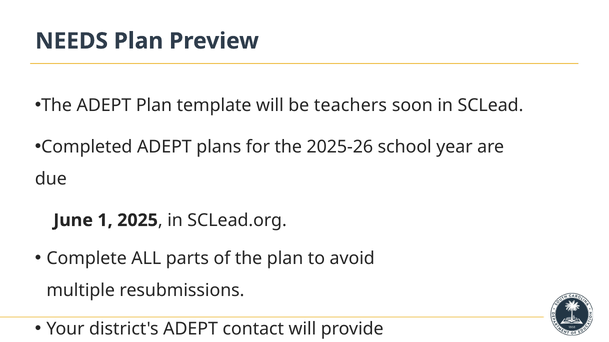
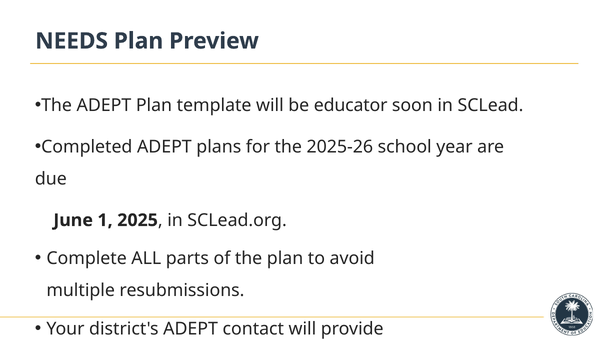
teachers: teachers -> educator
